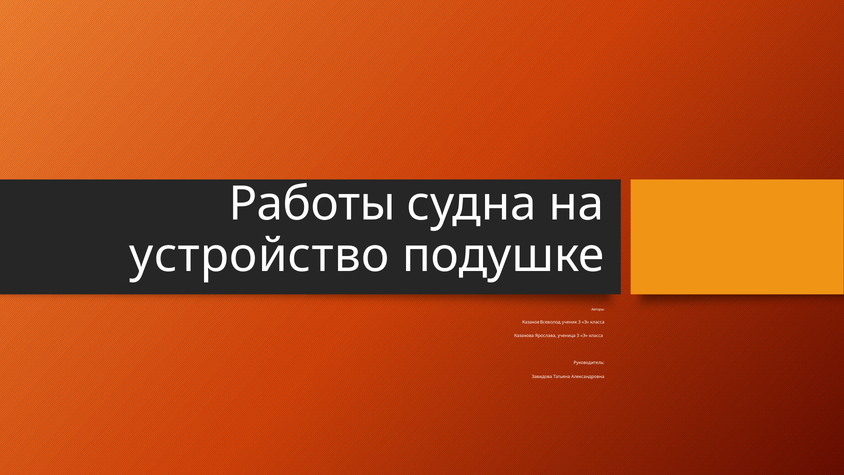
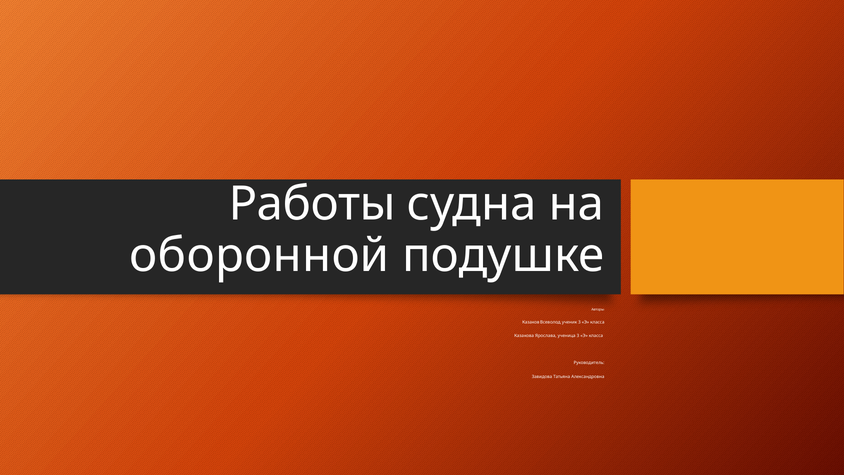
устройство: устройство -> оборонной
